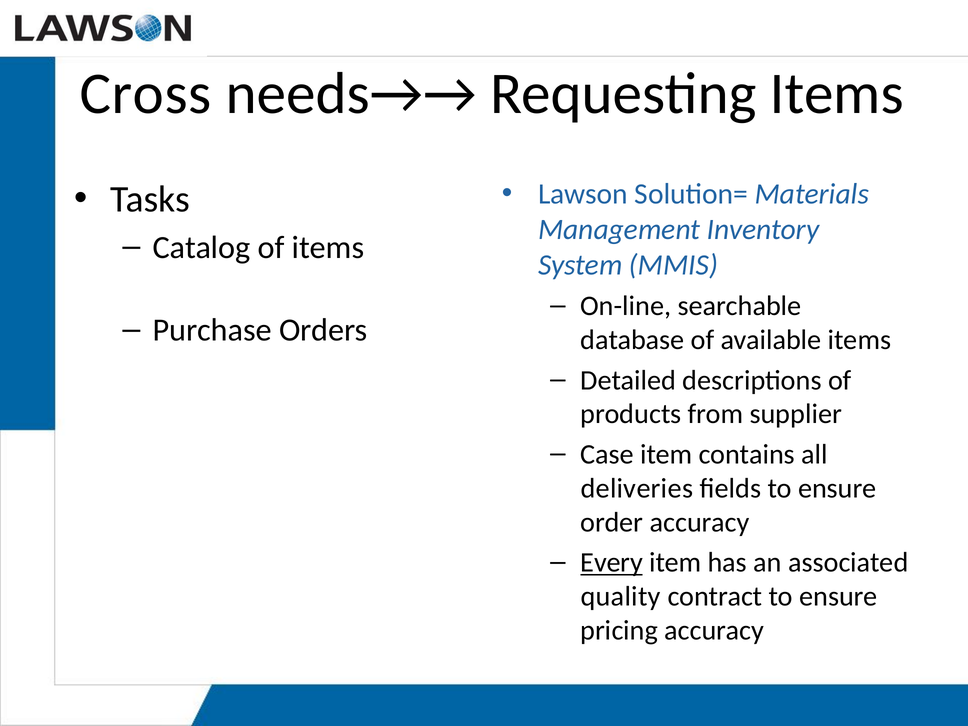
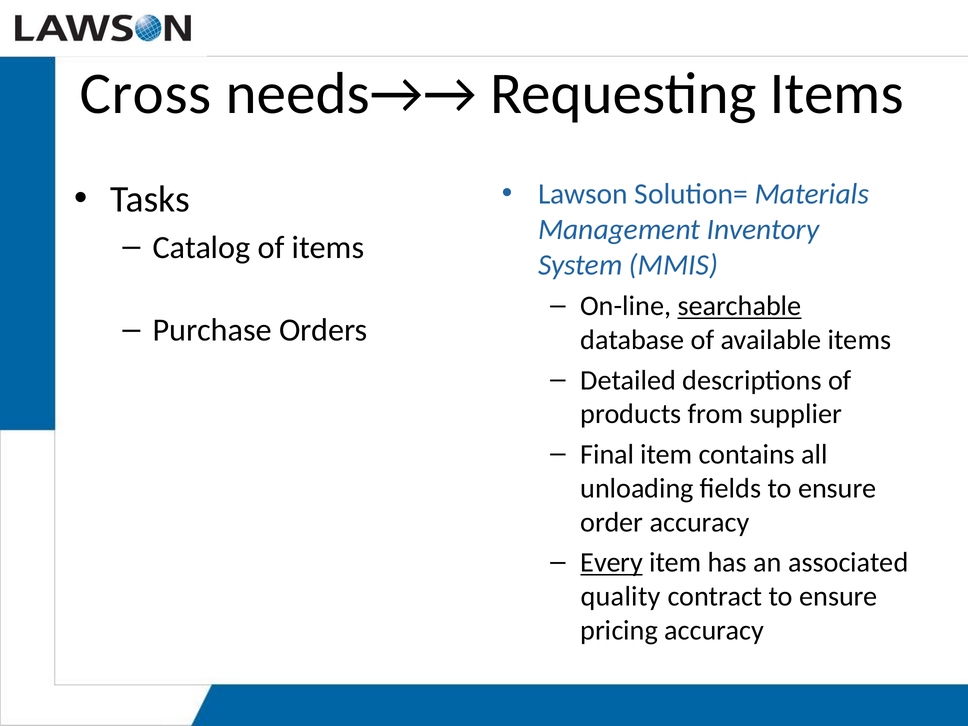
searchable underline: none -> present
Case: Case -> Final
deliveries: deliveries -> unloading
